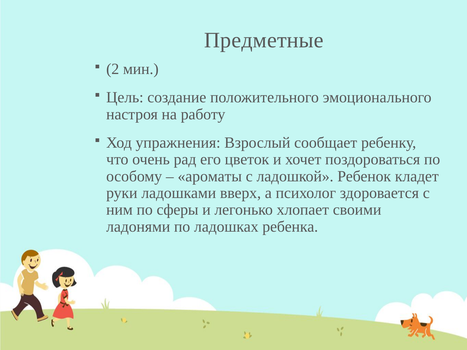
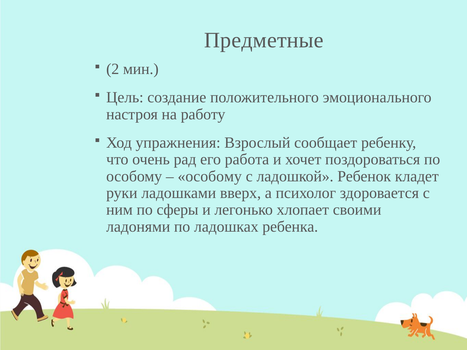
цветок: цветок -> работа
ароматы at (210, 176): ароматы -> особому
